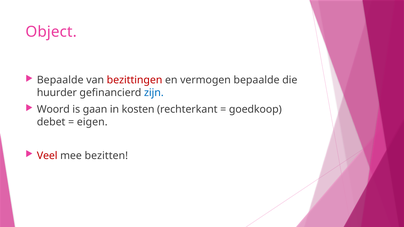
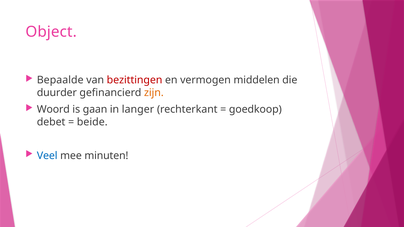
vermogen bepaalde: bepaalde -> middelen
huurder: huurder -> duurder
zijn colour: blue -> orange
kosten: kosten -> langer
eigen: eigen -> beide
Veel colour: red -> blue
bezitten: bezitten -> minuten
